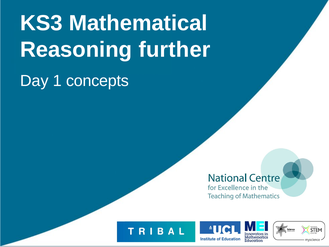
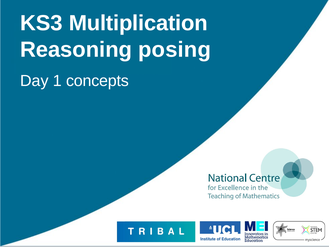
Mathematical: Mathematical -> Multiplication
further: further -> posing
